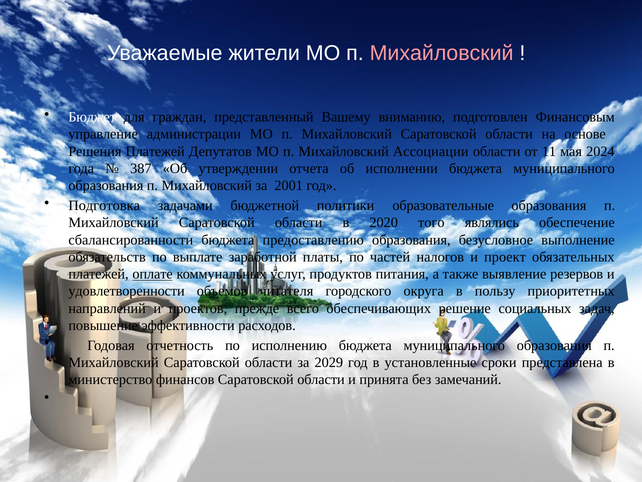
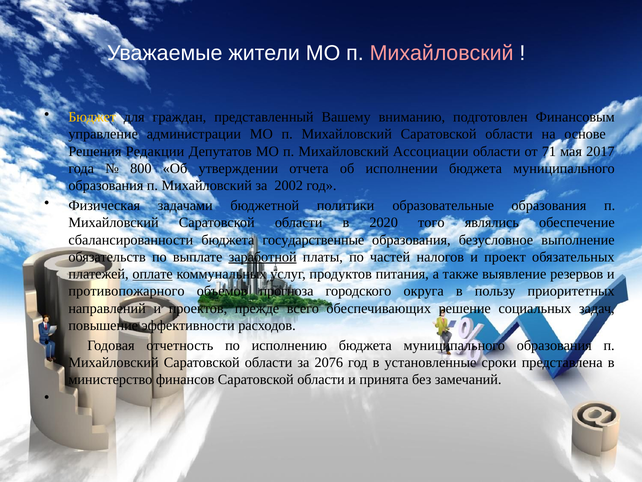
Бюджет colour: white -> yellow
Решения Платежей: Платежей -> Редакции
11: 11 -> 71
2024: 2024 -> 2017
387: 387 -> 800
2001: 2001 -> 2002
Подготовка: Подготовка -> Физическая
предоставлению: предоставлению -> государственные
заработной underline: none -> present
удовлетворенности: удовлетворенности -> противопожарного
читателя: читателя -> прогноза
2029: 2029 -> 2076
